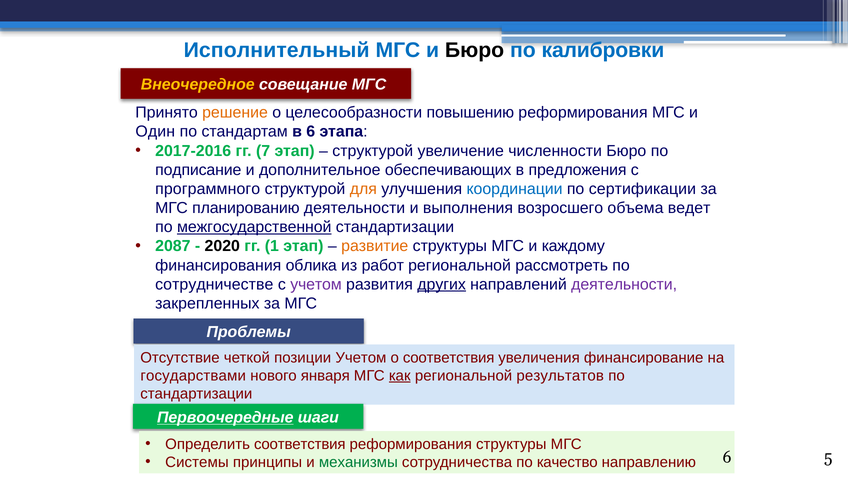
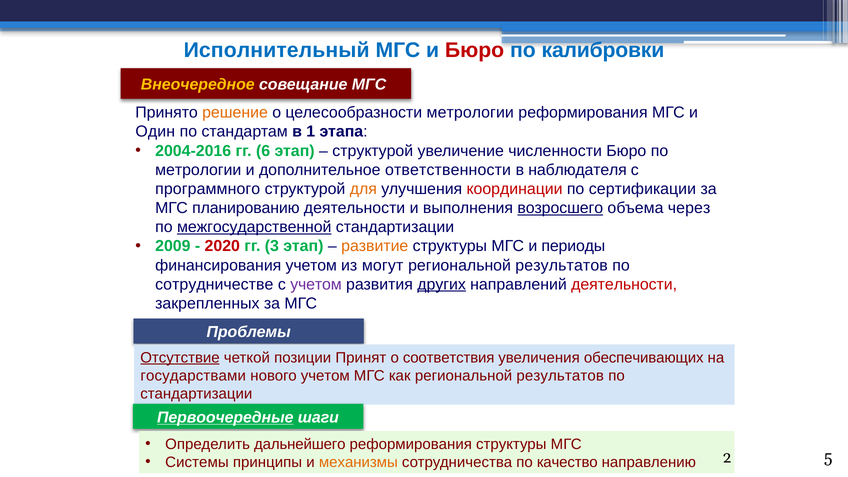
Бюро at (475, 50) colour: black -> red
целесообразности повышению: повышению -> метрологии
в 6: 6 -> 1
2017-2016: 2017-2016 -> 2004-2016
7: 7 -> 6
подписание at (198, 170): подписание -> метрологии
обеспечивающих: обеспечивающих -> ответственности
предложения: предложения -> наблюдателя
координации colour: blue -> red
возросшего underline: none -> present
ведет: ведет -> через
2087: 2087 -> 2009
2020 colour: black -> red
1: 1 -> 3
каждому: каждому -> периоды
финансирования облика: облика -> учетом
работ: работ -> могут
рассмотреть at (562, 265): рассмотреть -> результатов
деятельности at (624, 284) colour: purple -> red
Отсутствие underline: none -> present
позиции Учетом: Учетом -> Принят
финансирование: финансирование -> обеспечивающих
нового января: января -> учетом
как underline: present -> none
Определить соответствия: соответствия -> дальнейшего
механизмы colour: green -> orange
направлению 6: 6 -> 2
